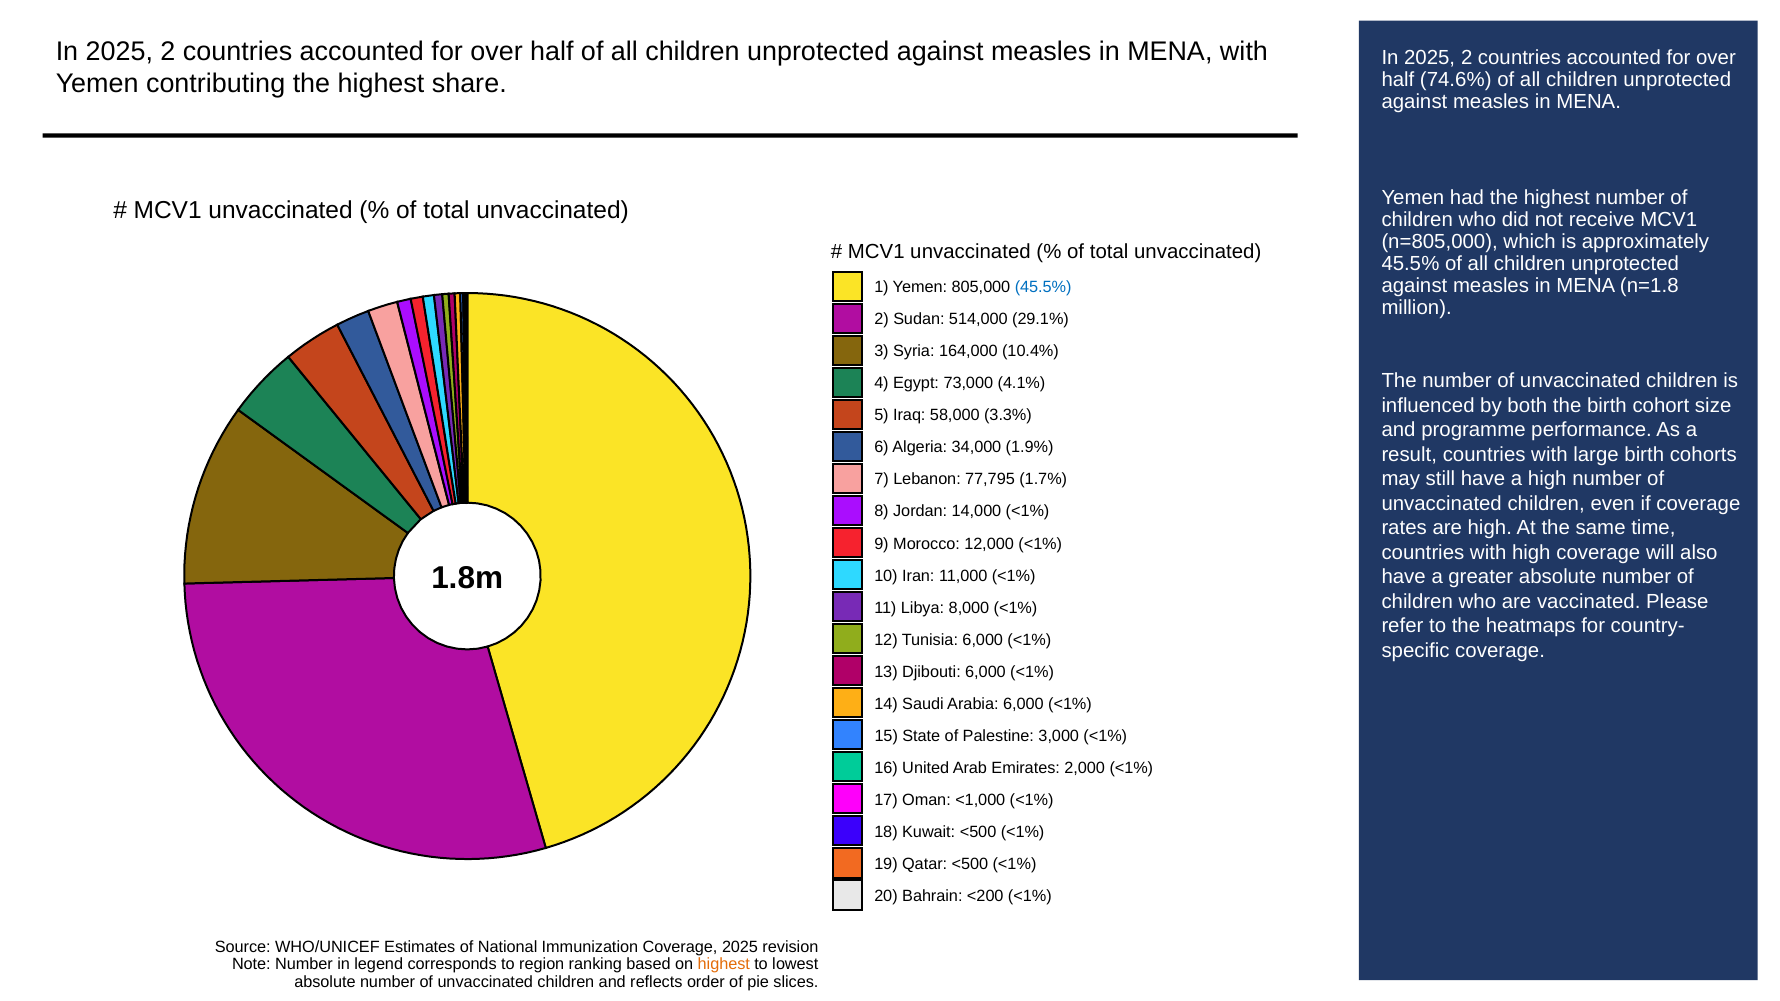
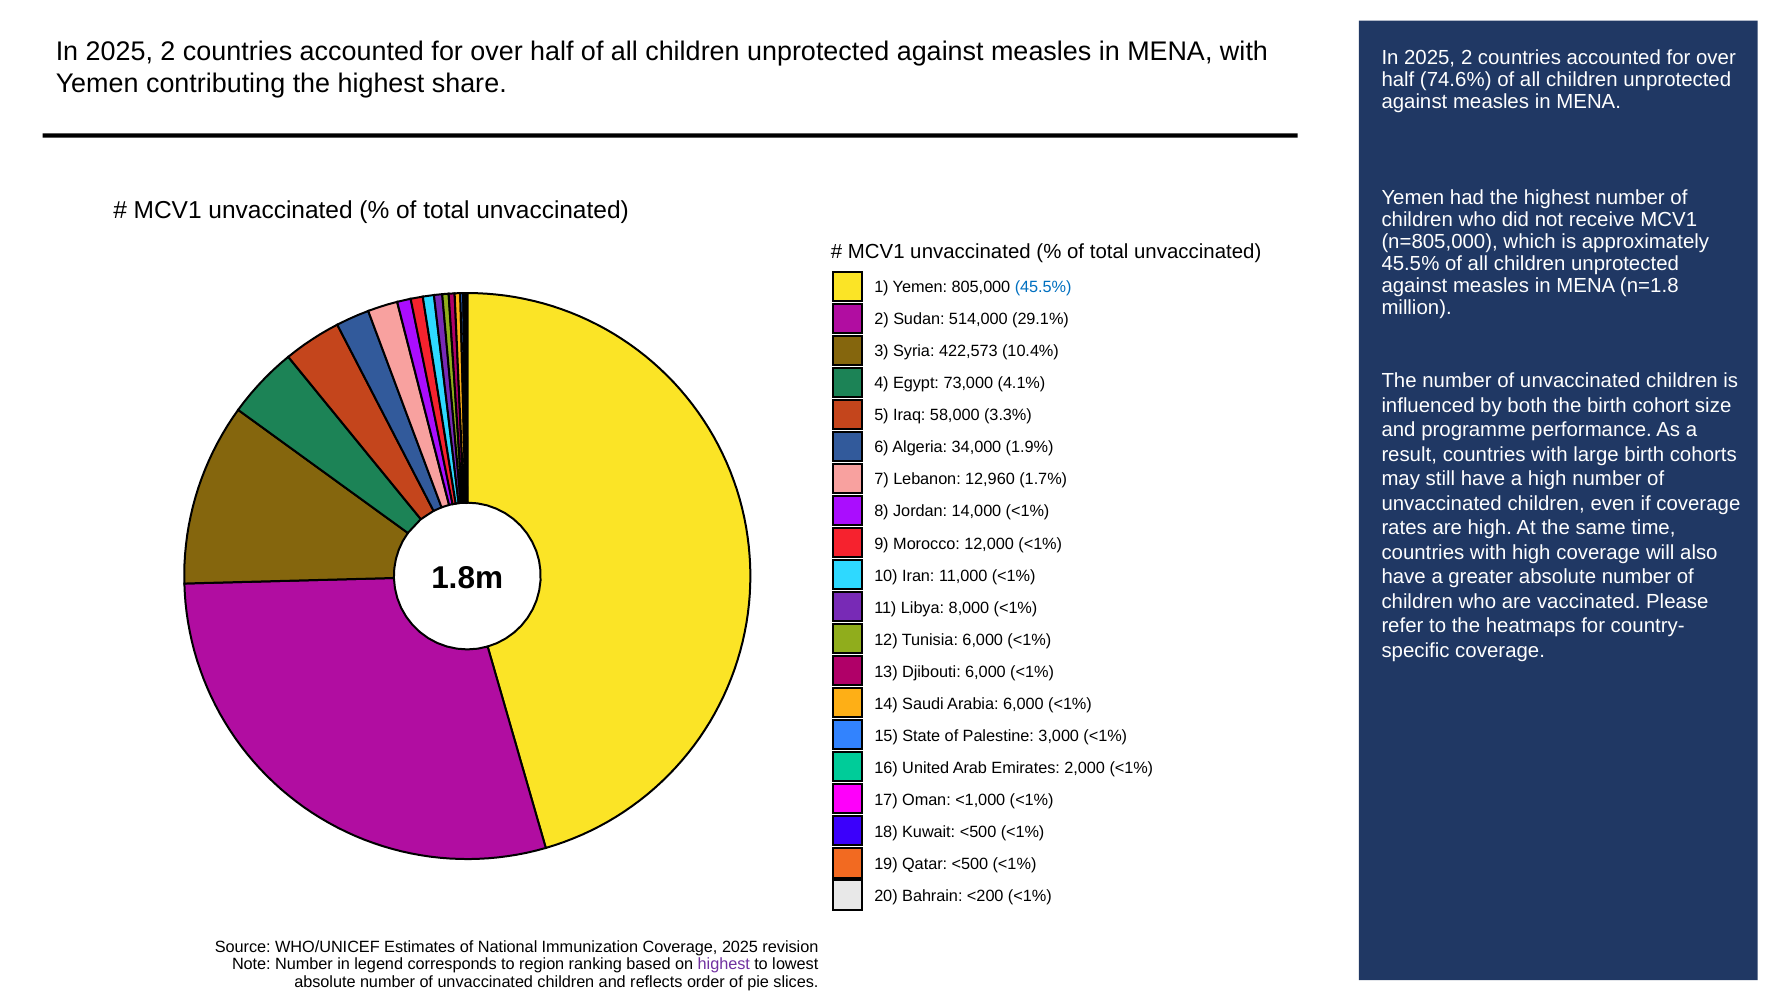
164,000: 164,000 -> 422,573
77,795: 77,795 -> 12,960
highest at (724, 965) colour: orange -> purple
